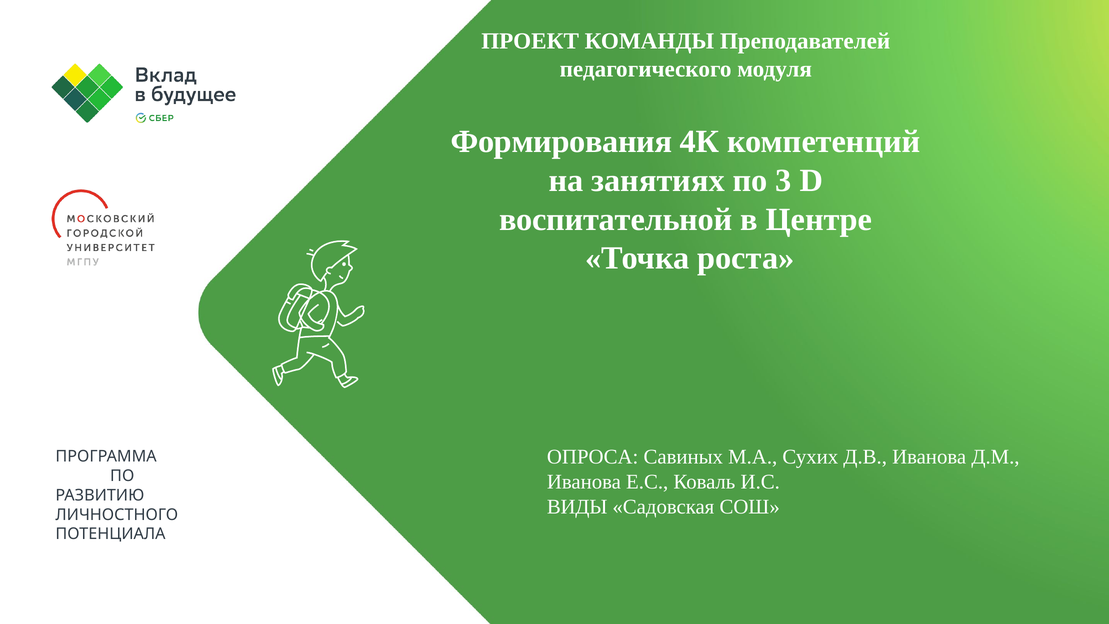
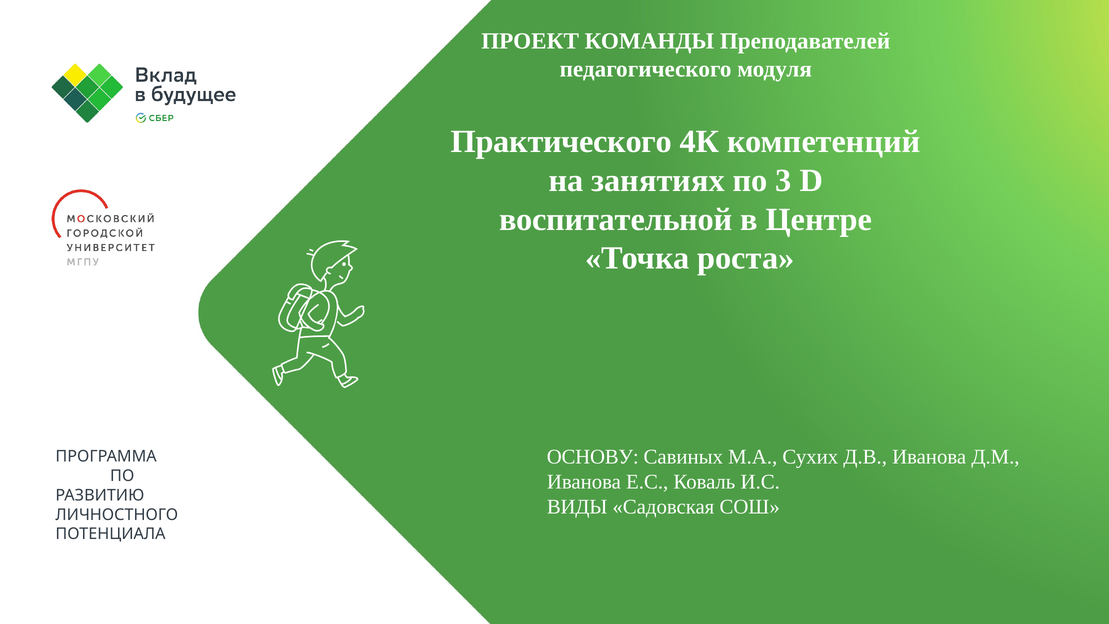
Формирования: Формирования -> Практического
ОПРОСА: ОПРОСА -> ОСНОВУ
